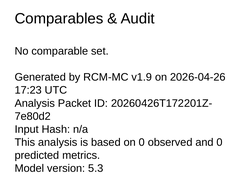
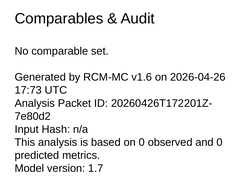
v1.9: v1.9 -> v1.6
17:23: 17:23 -> 17:73
5.3: 5.3 -> 1.7
